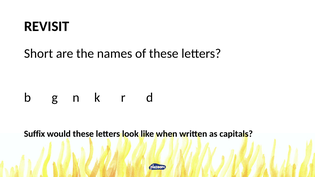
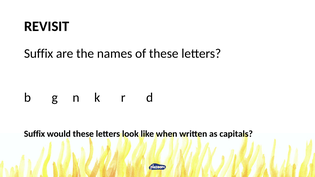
Short at (39, 54): Short -> Suffix
